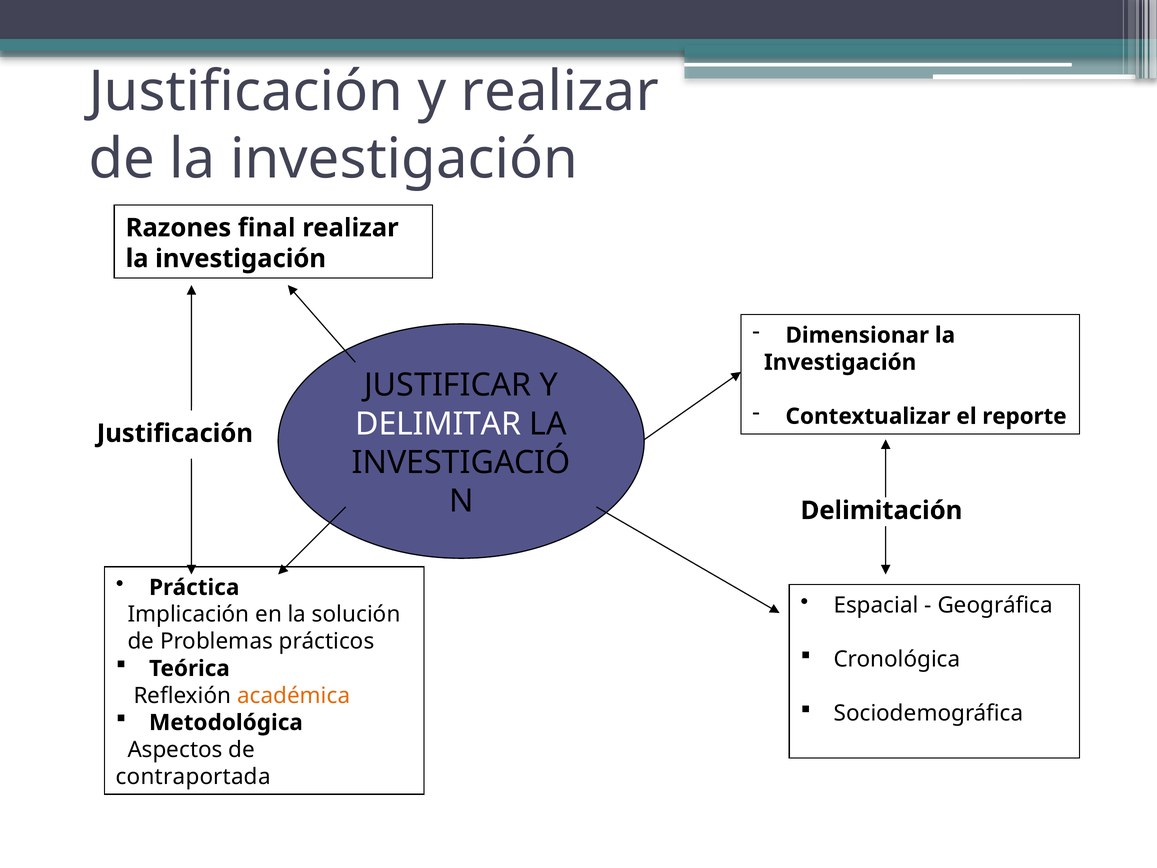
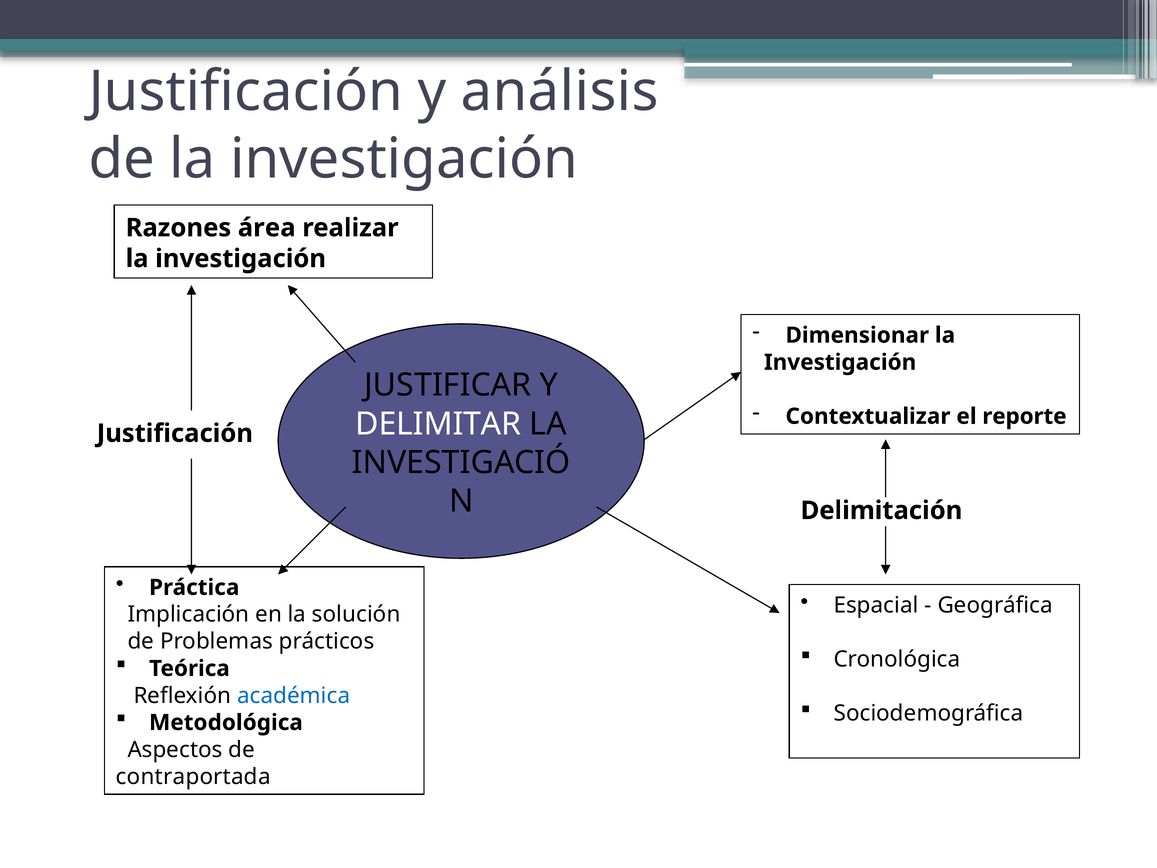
y realizar: realizar -> análisis
final: final -> área
académica colour: orange -> blue
